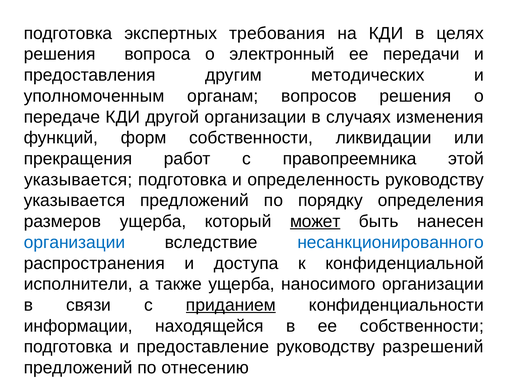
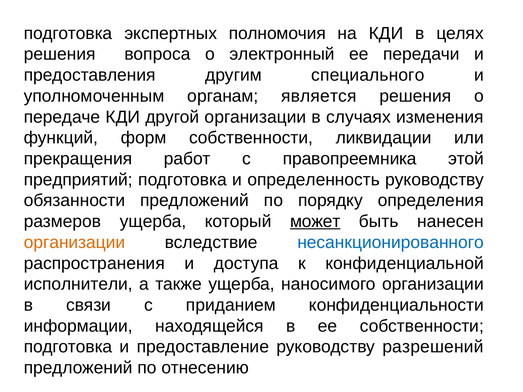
требования: требования -> полномочия
методических: методических -> специального
вопросов: вопросов -> является
указывается at (78, 180): указывается -> предприятий
указывается at (74, 201): указывается -> обязанности
организации at (75, 243) colour: blue -> orange
приданием underline: present -> none
